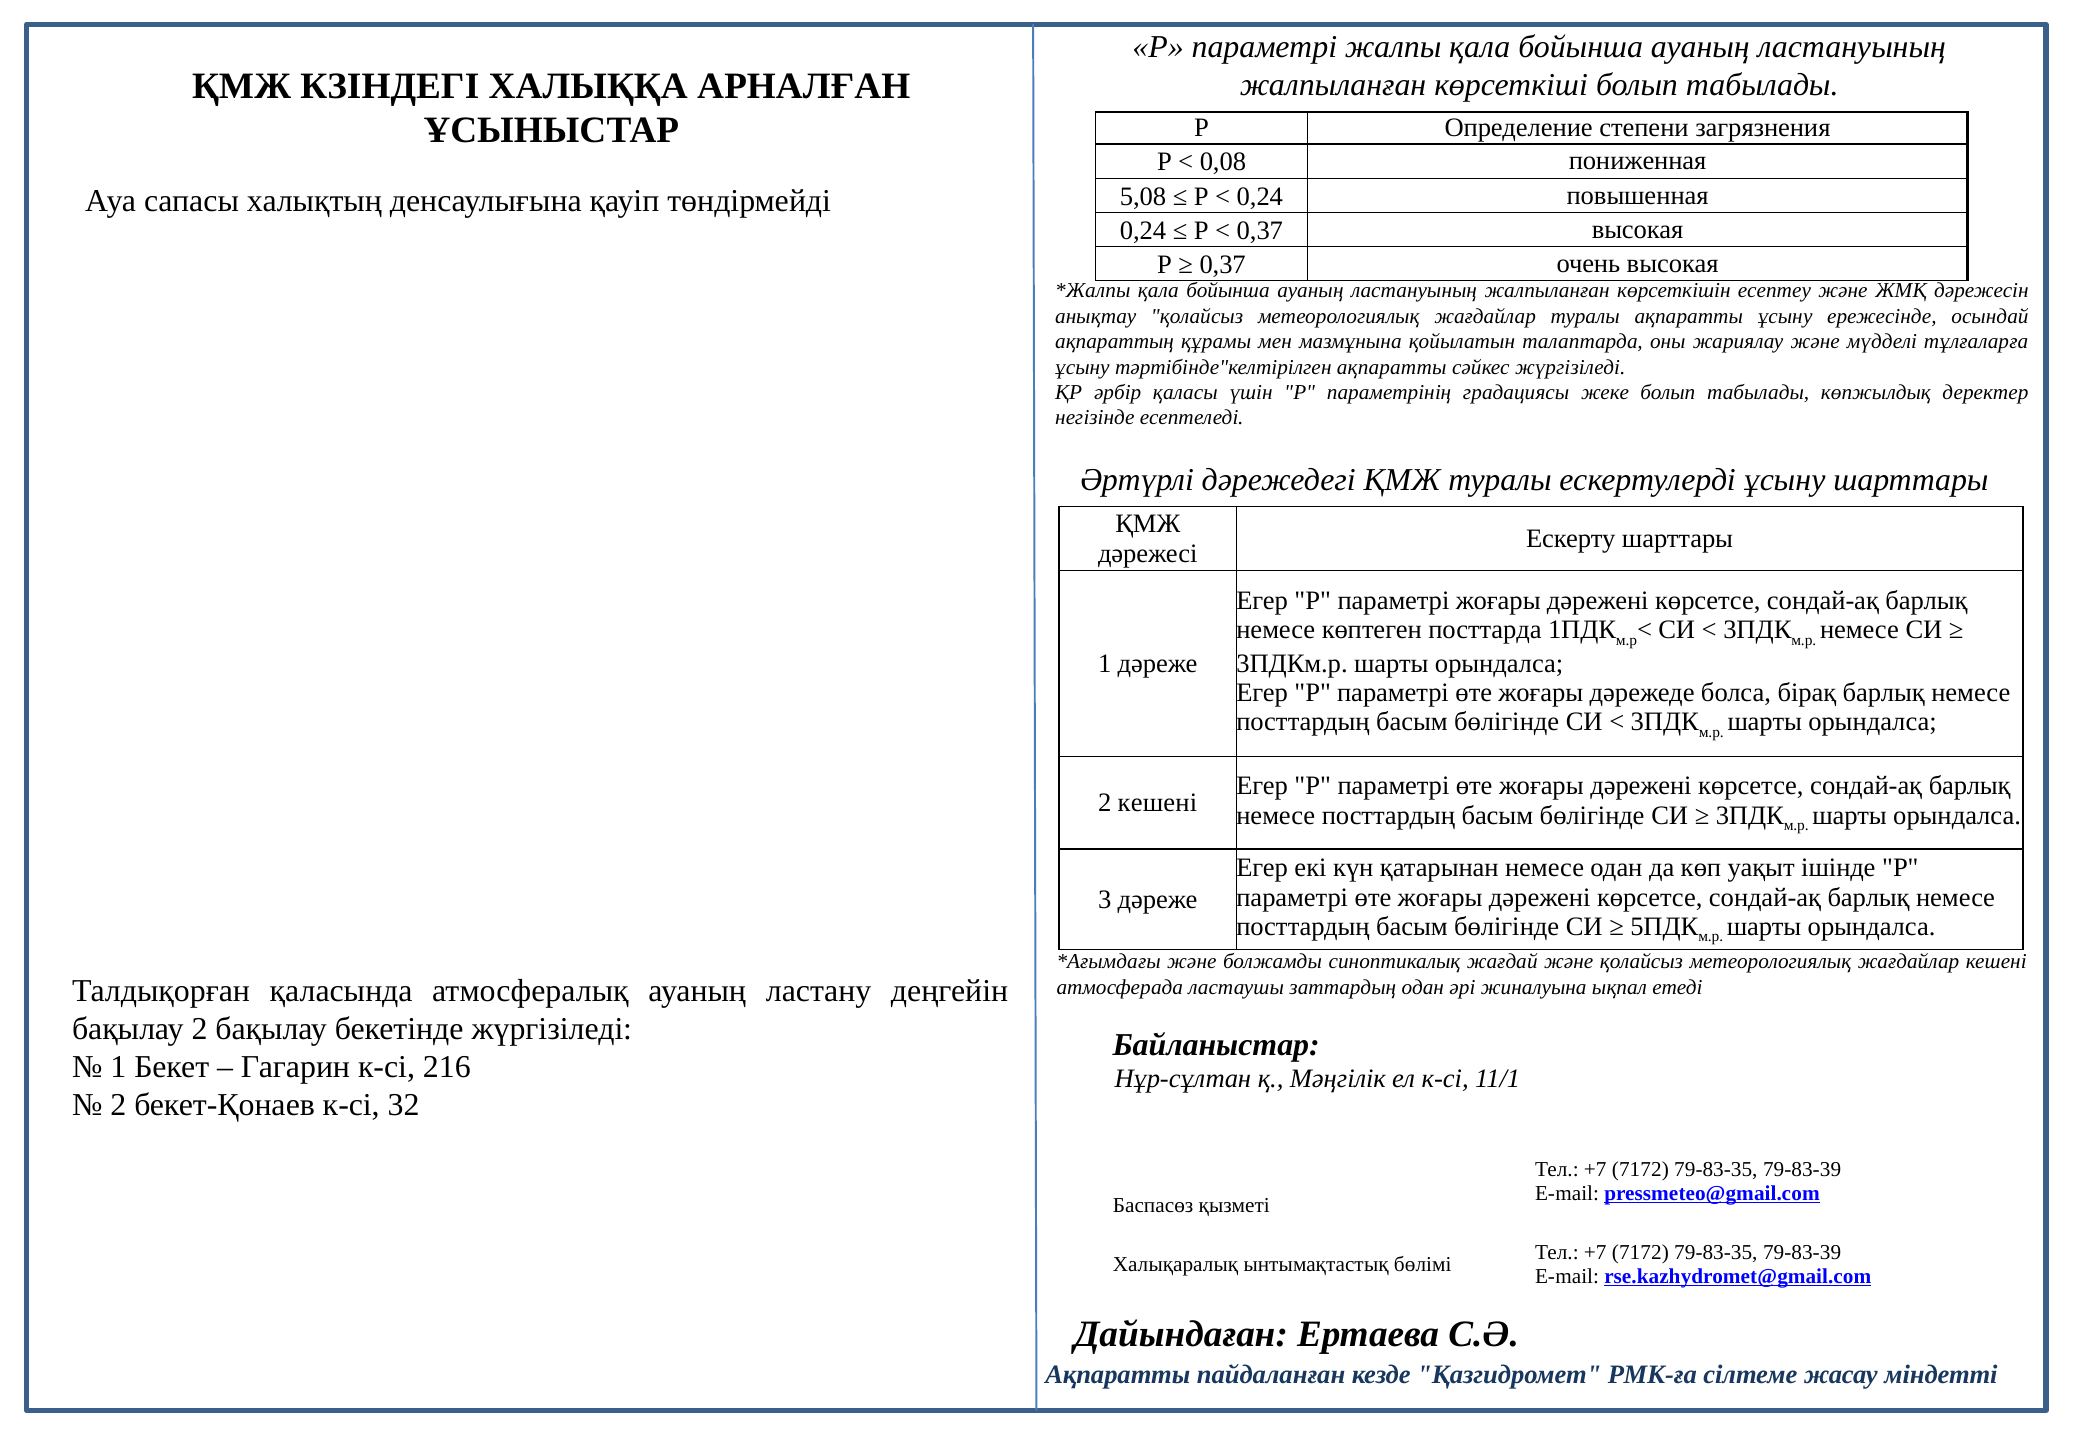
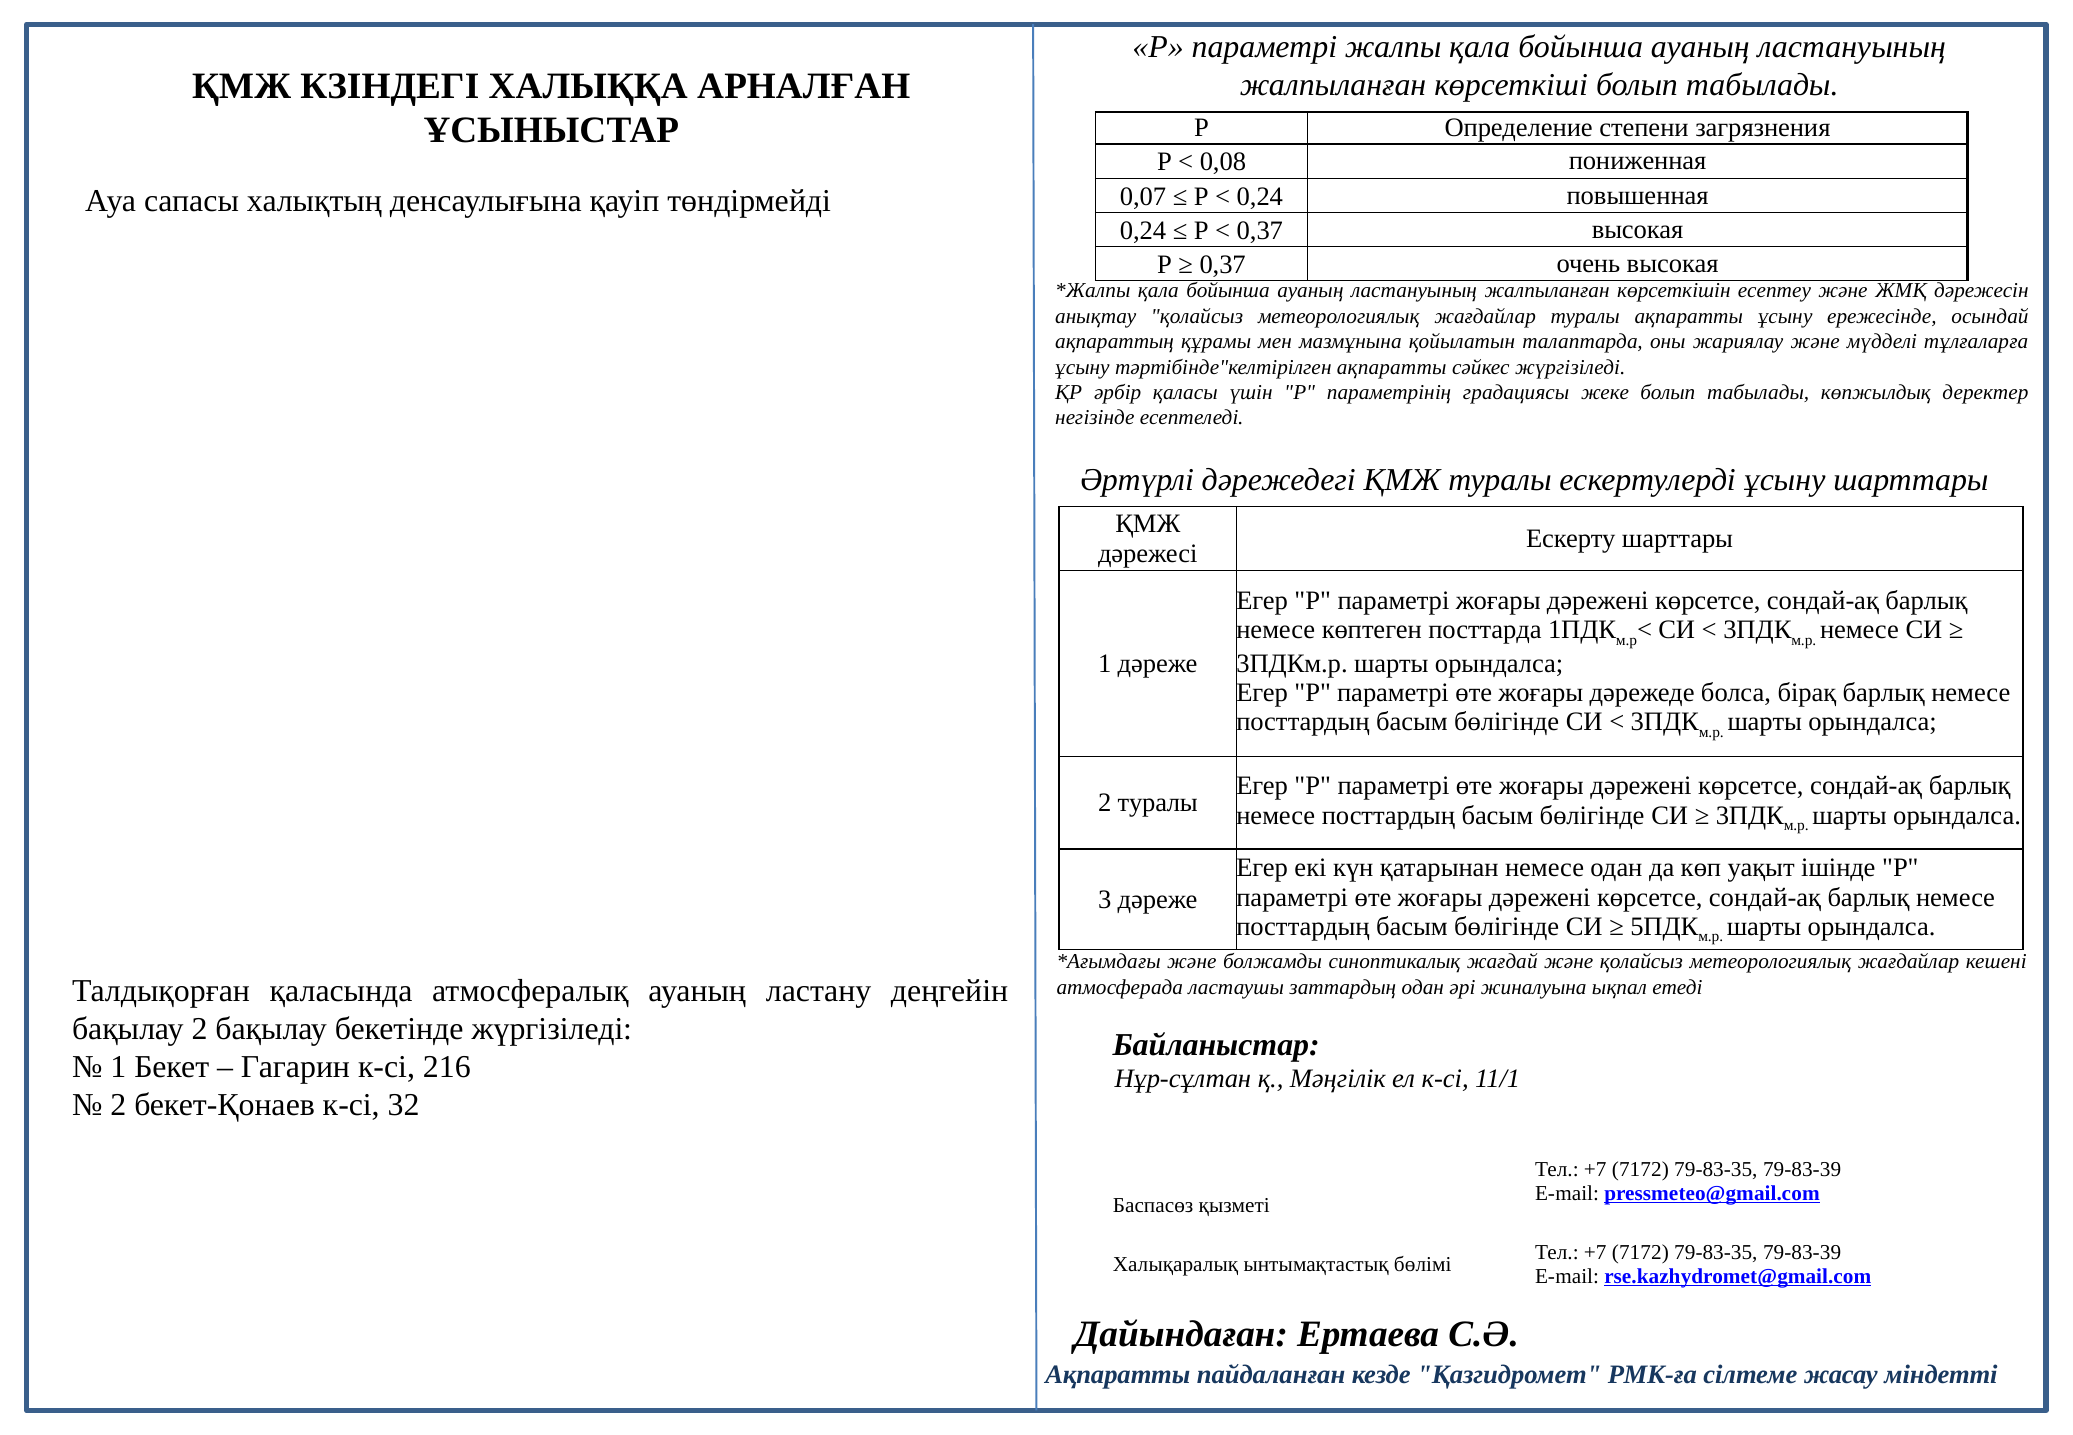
5,08: 5,08 -> 0,07
2 кешені: кешені -> туралы
